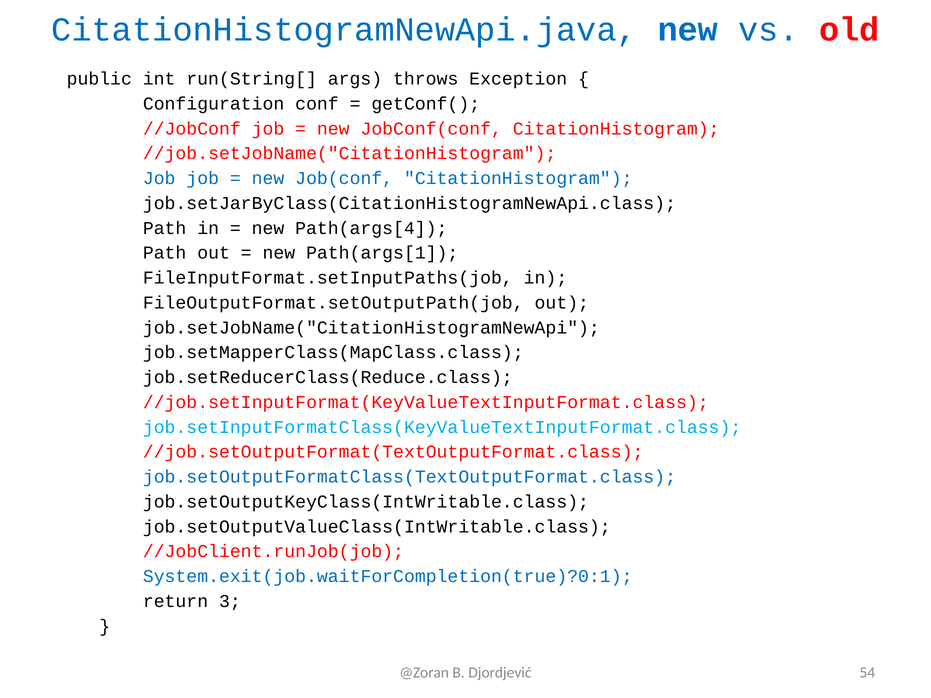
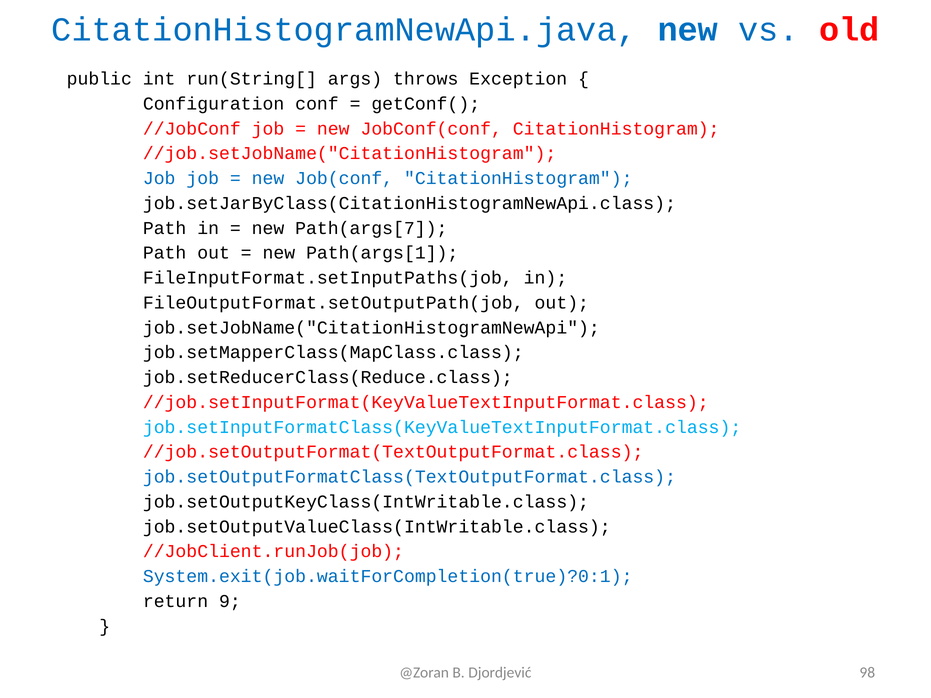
Path(args[4: Path(args[4 -> Path(args[7
3: 3 -> 9
54: 54 -> 98
